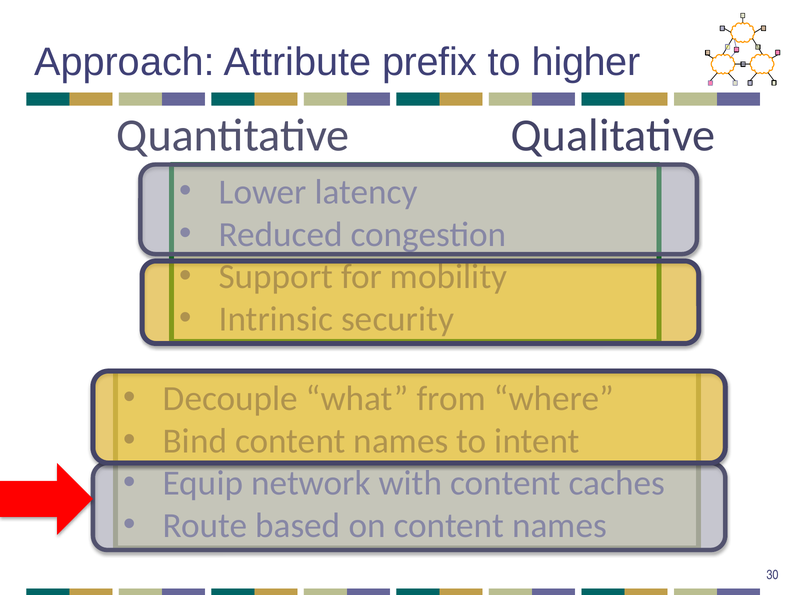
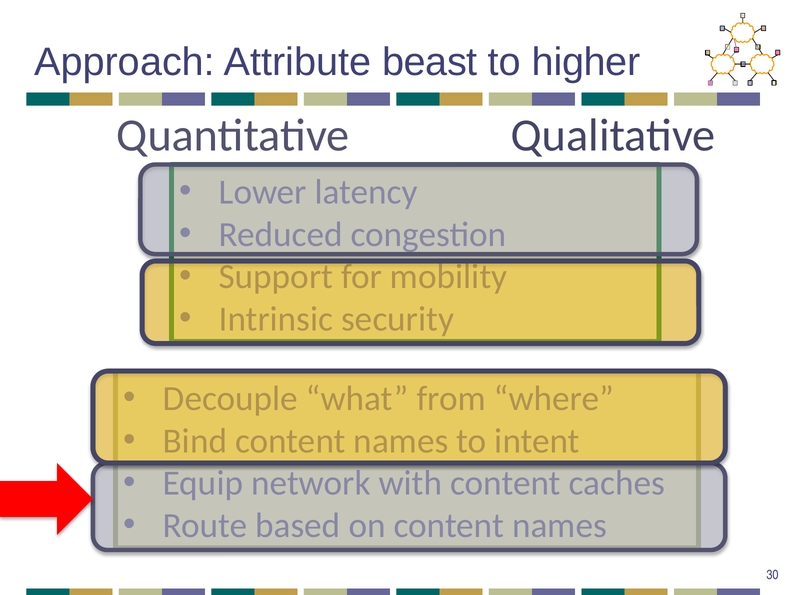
prefix: prefix -> beast
